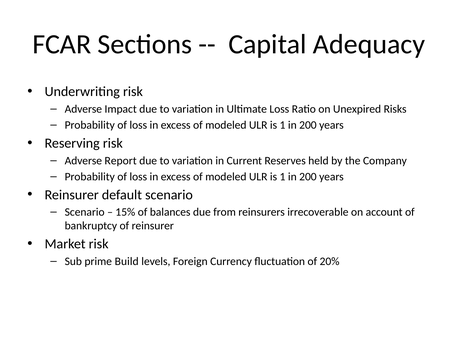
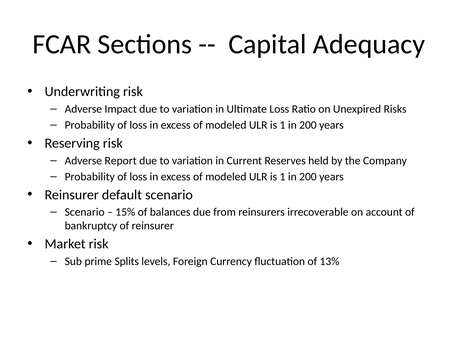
Build: Build -> Splits
20%: 20% -> 13%
